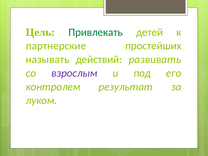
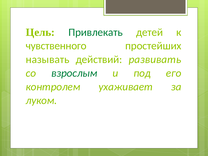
партнерские: партнерские -> чувственного
взрослым colour: purple -> green
результат: результат -> ухаживает
